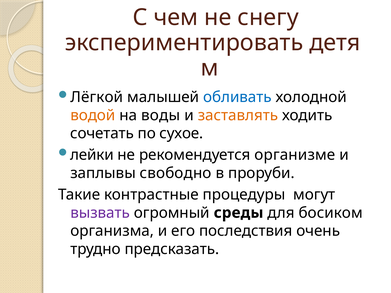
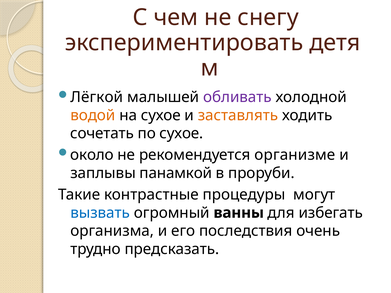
обливать colour: blue -> purple
на воды: воды -> сухое
лейки: лейки -> около
свободно: свободно -> панамкой
вызвать colour: purple -> blue
среды: среды -> ванны
босиком: босиком -> избегать
